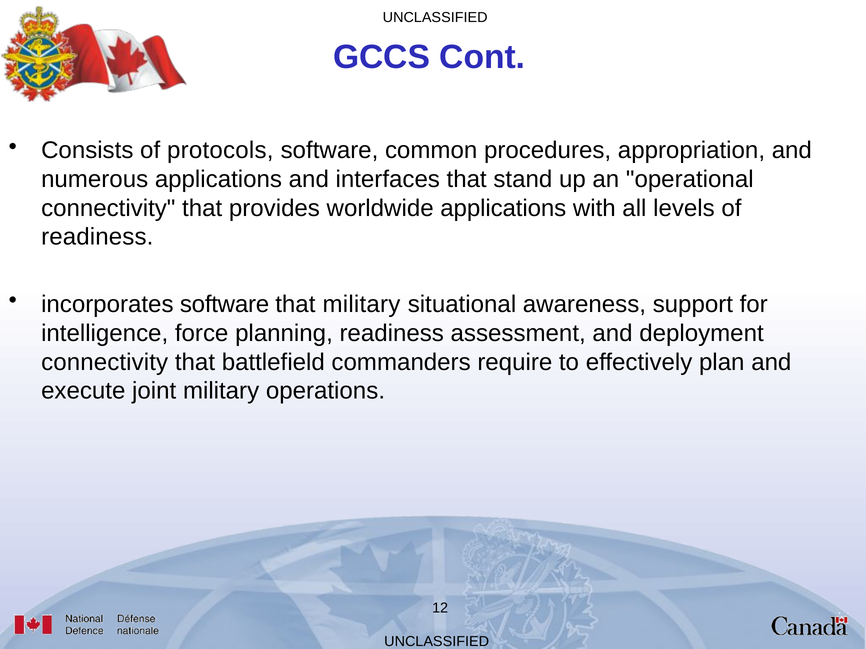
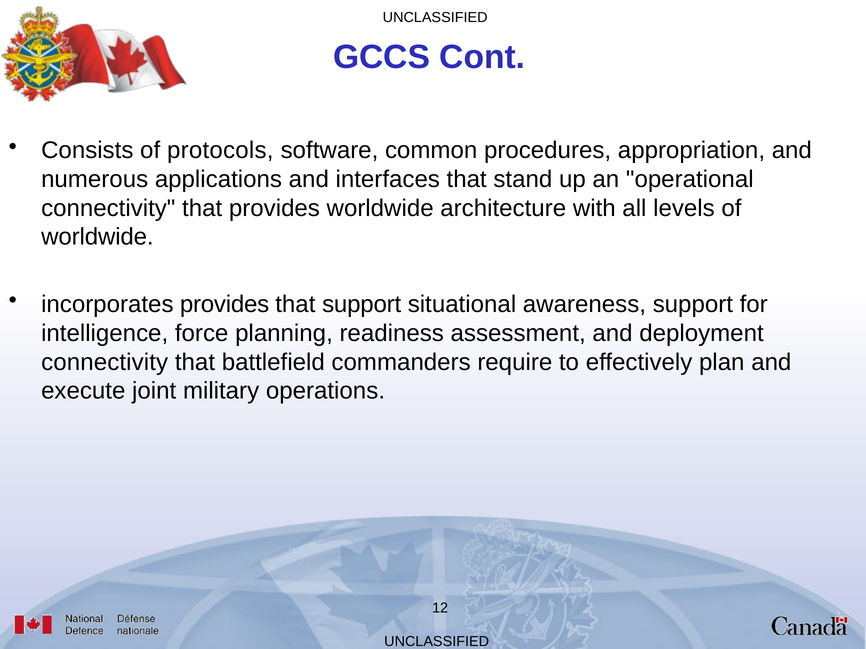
worldwide applications: applications -> architecture
readiness at (97, 237): readiness -> worldwide
incorporates software: software -> provides
that military: military -> support
